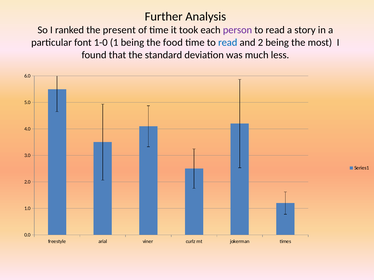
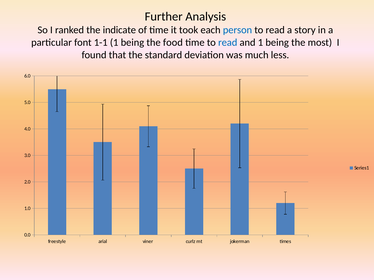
present: present -> indicate
person colour: purple -> blue
1-0: 1-0 -> 1-1
and 2: 2 -> 1
